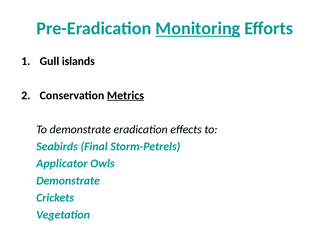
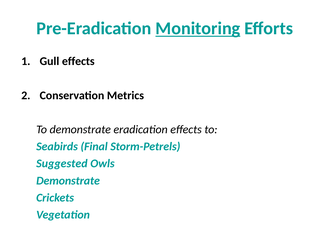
Gull islands: islands -> effects
Metrics underline: present -> none
Applicator: Applicator -> Suggested
